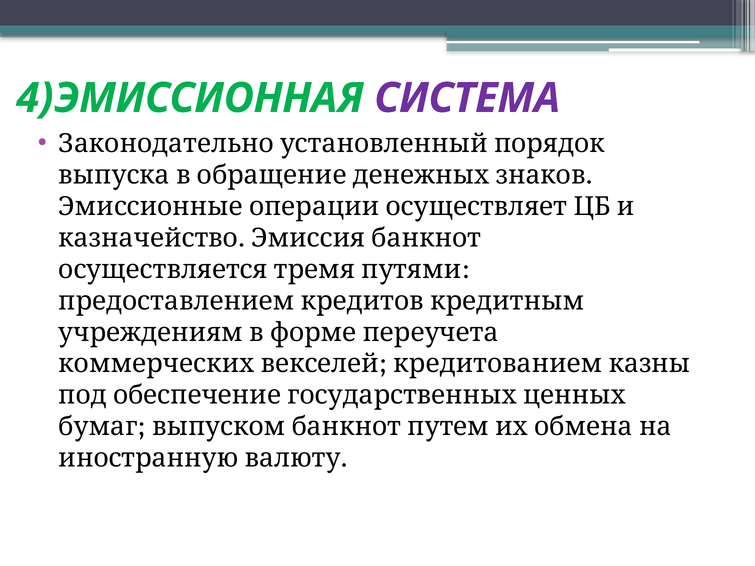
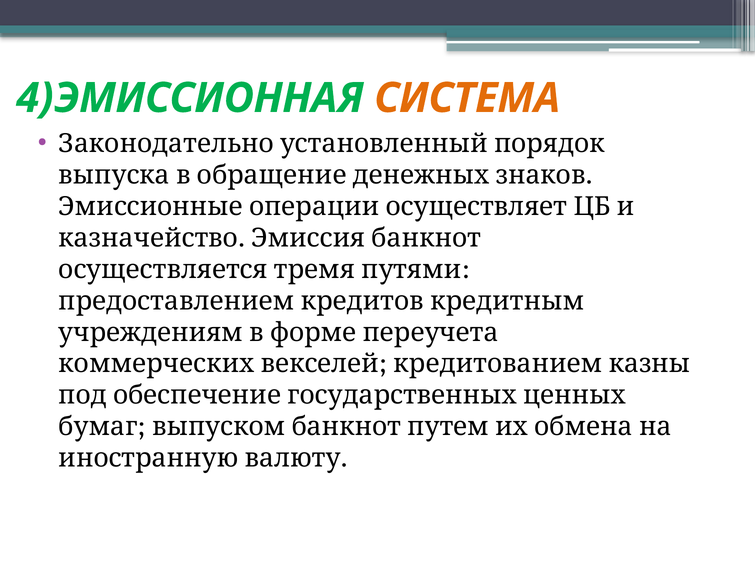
СИСТЕМА colour: purple -> orange
